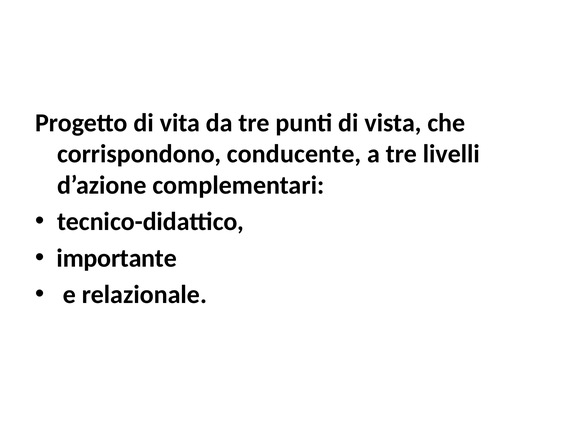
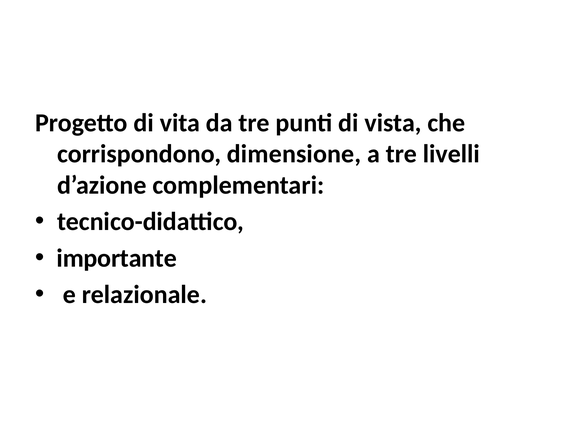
conducente: conducente -> dimensione
